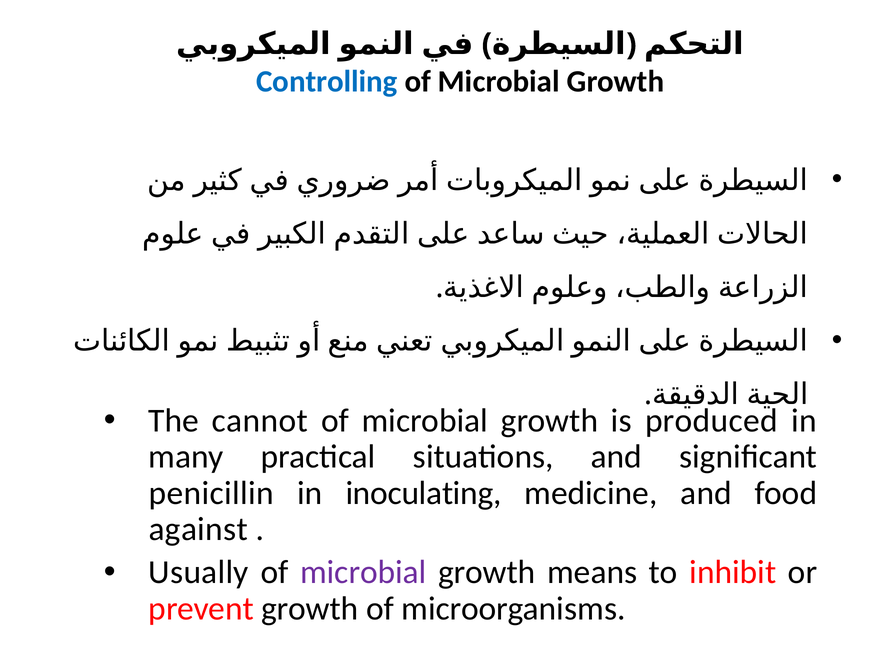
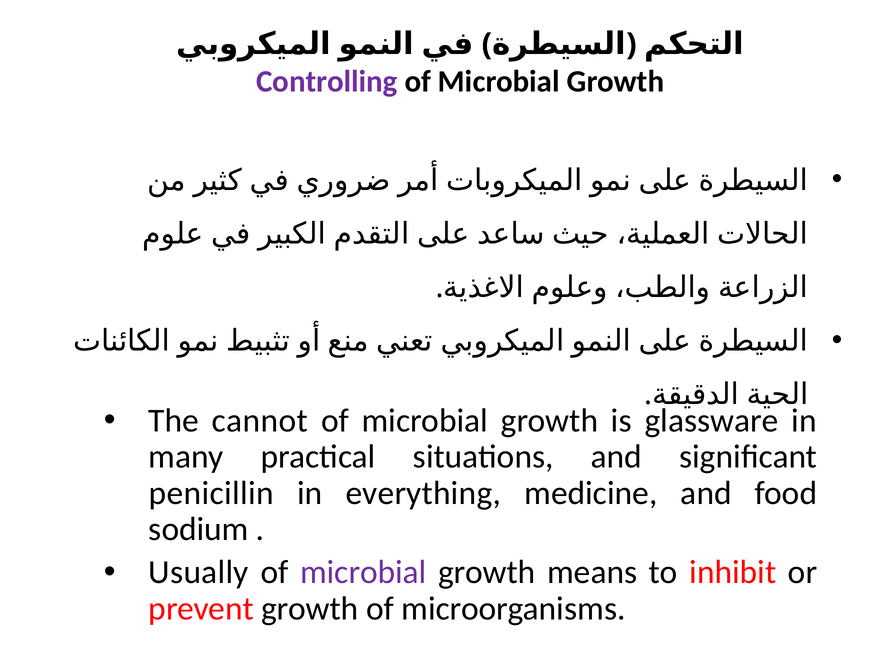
Controlling colour: blue -> purple
produced: produced -> glassware
inoculating: inoculating -> everything
against: against -> sodium
